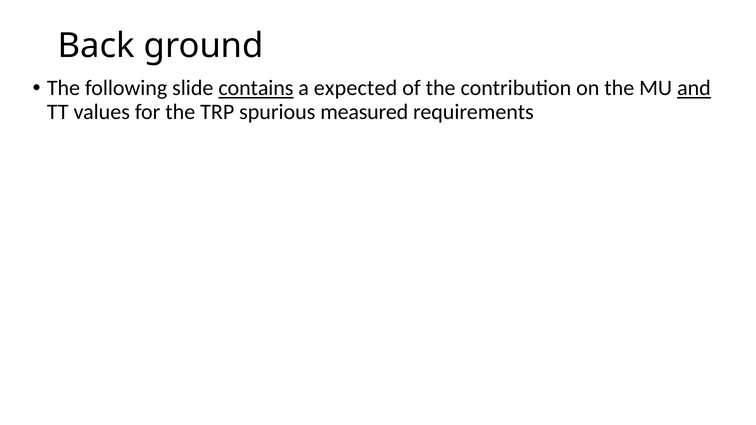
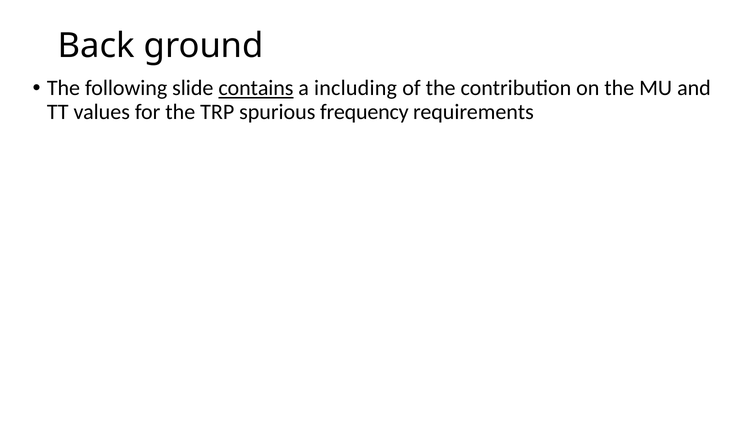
expected: expected -> including
and underline: present -> none
measured: measured -> frequency
